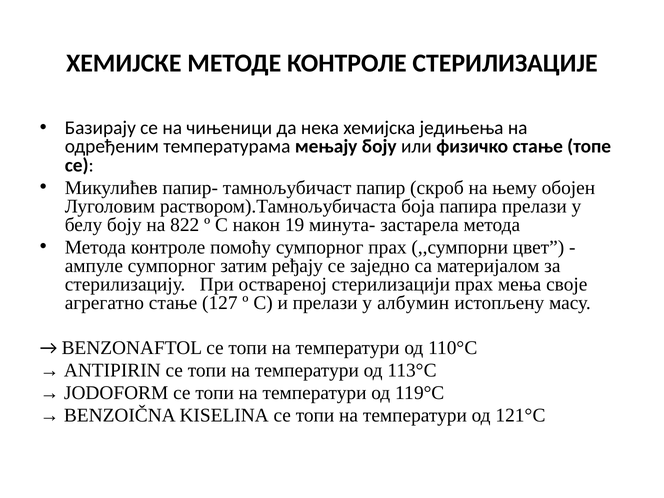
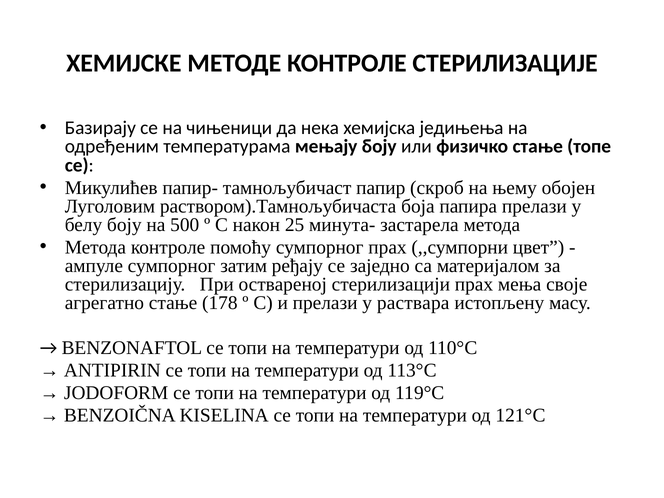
822: 822 -> 500
19: 19 -> 25
127: 127 -> 178
албумин: албумин -> раствара
